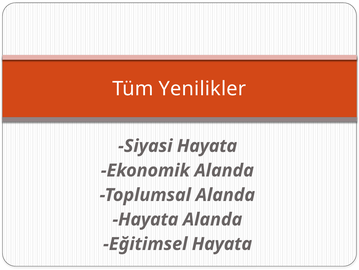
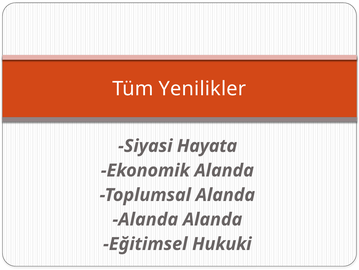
Hayata at (145, 219): Hayata -> Alanda
Eğitimsel Hayata: Hayata -> Hukuki
